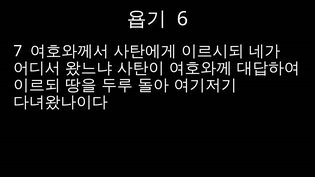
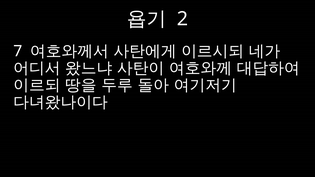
6: 6 -> 2
